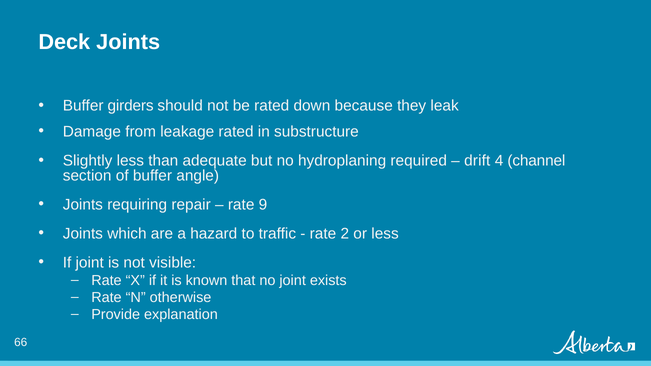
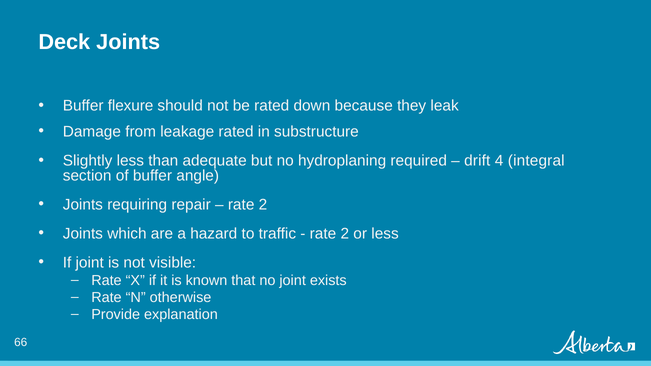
girders: girders -> flexure
channel: channel -> integral
9 at (263, 205): 9 -> 2
